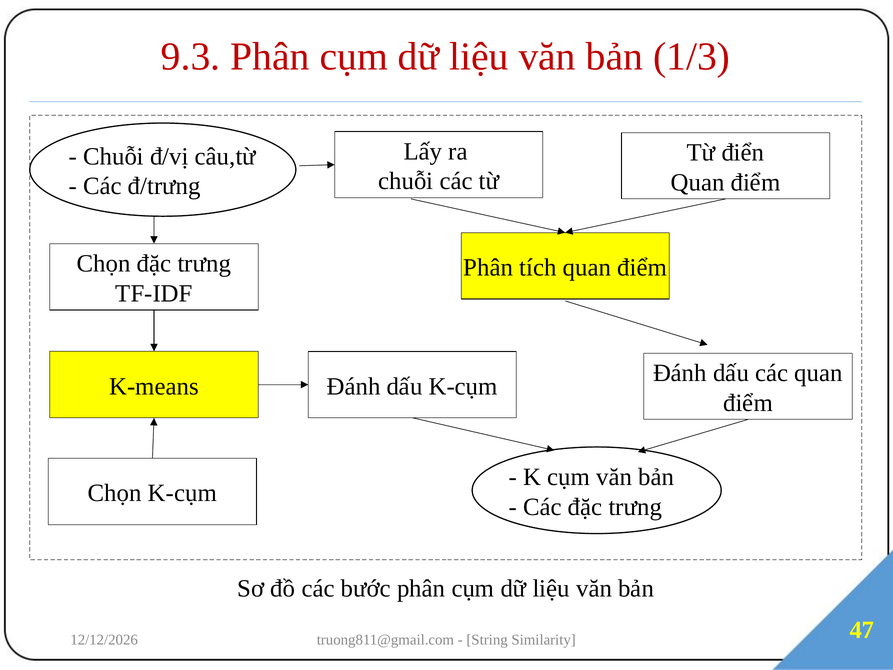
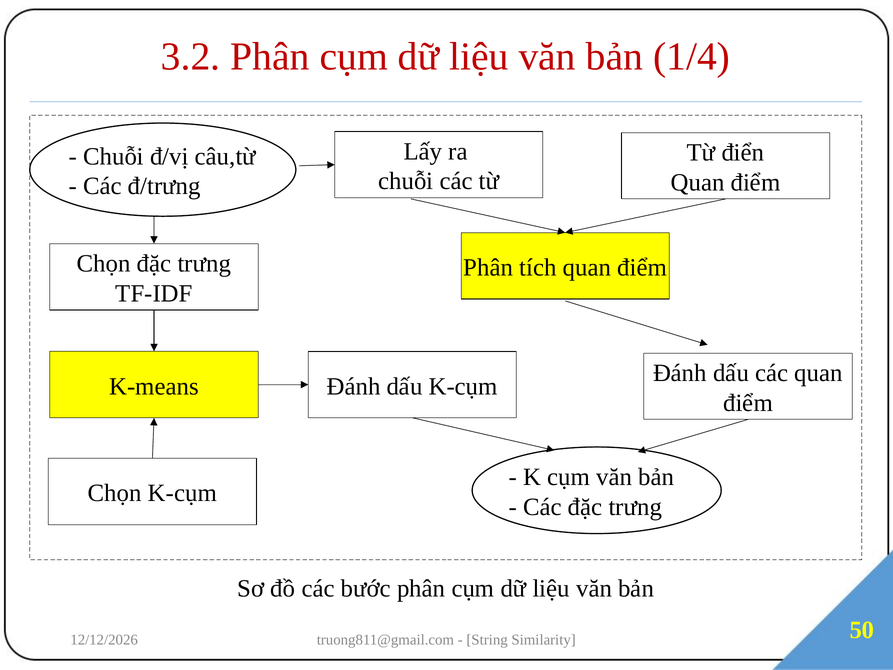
9.3: 9.3 -> 3.2
1/3: 1/3 -> 1/4
47: 47 -> 50
